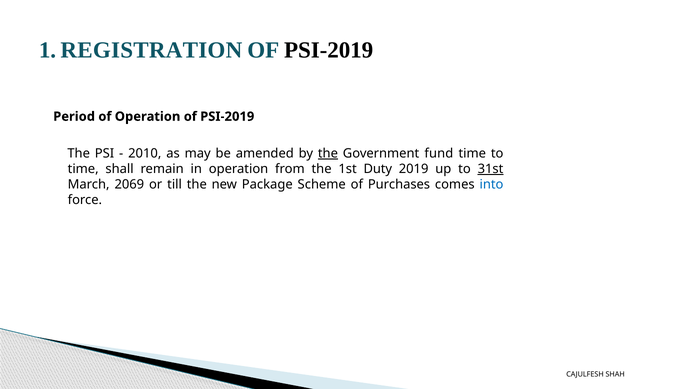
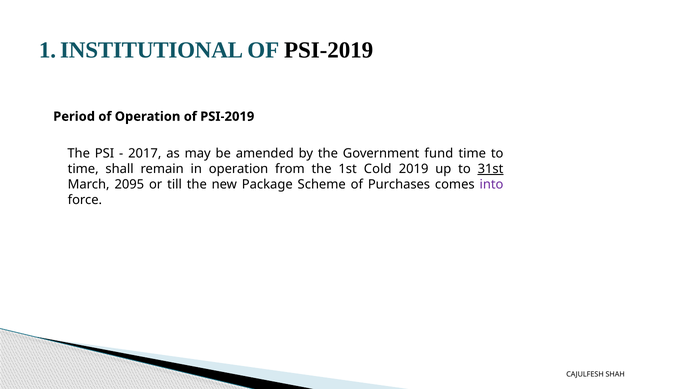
REGISTRATION: REGISTRATION -> INSTITUTIONAL
2010: 2010 -> 2017
the at (328, 154) underline: present -> none
Duty: Duty -> Cold
2069: 2069 -> 2095
into colour: blue -> purple
